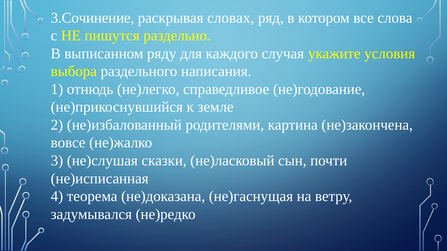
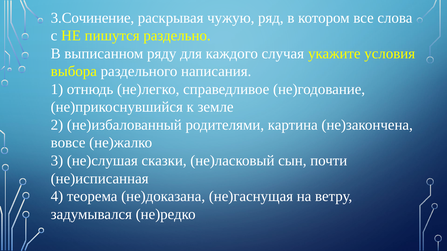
словах: словах -> чужую
